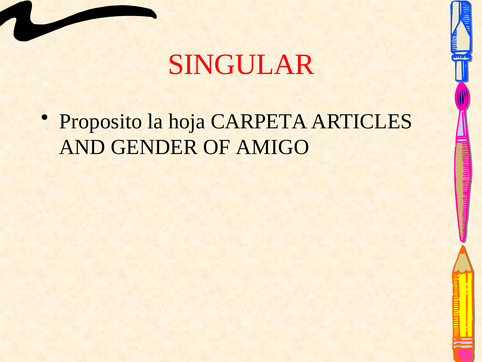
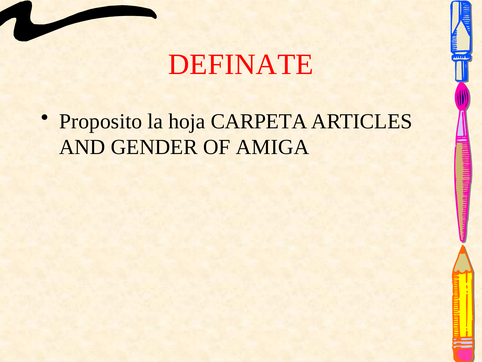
SINGULAR: SINGULAR -> DEFINATE
AMIGO: AMIGO -> AMIGA
